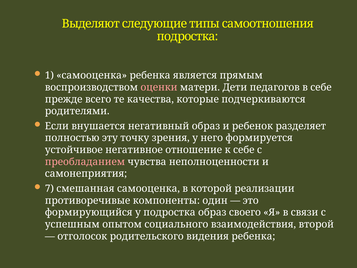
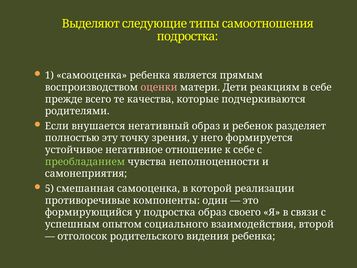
педагогов: педагогов -> реакциям
преобладанием colour: pink -> light green
7: 7 -> 5
